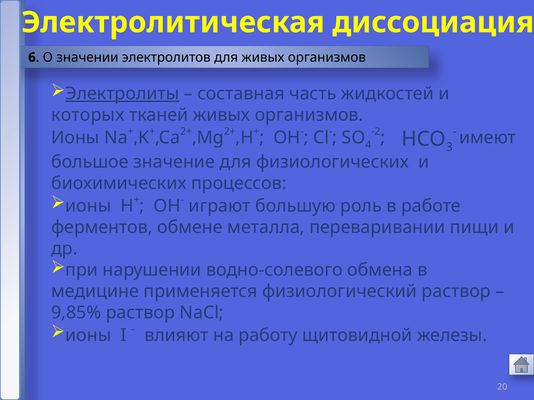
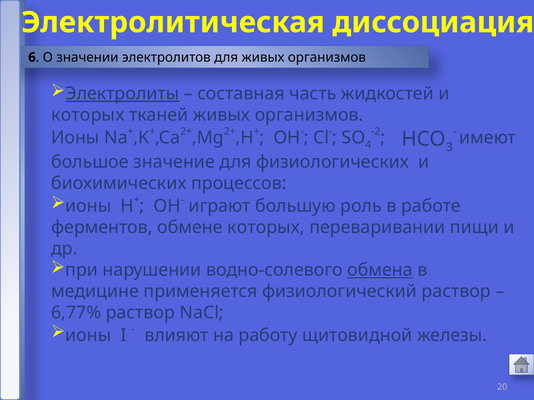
обмене металла: металла -> которых
обмена underline: none -> present
9,85%: 9,85% -> 6,77%
